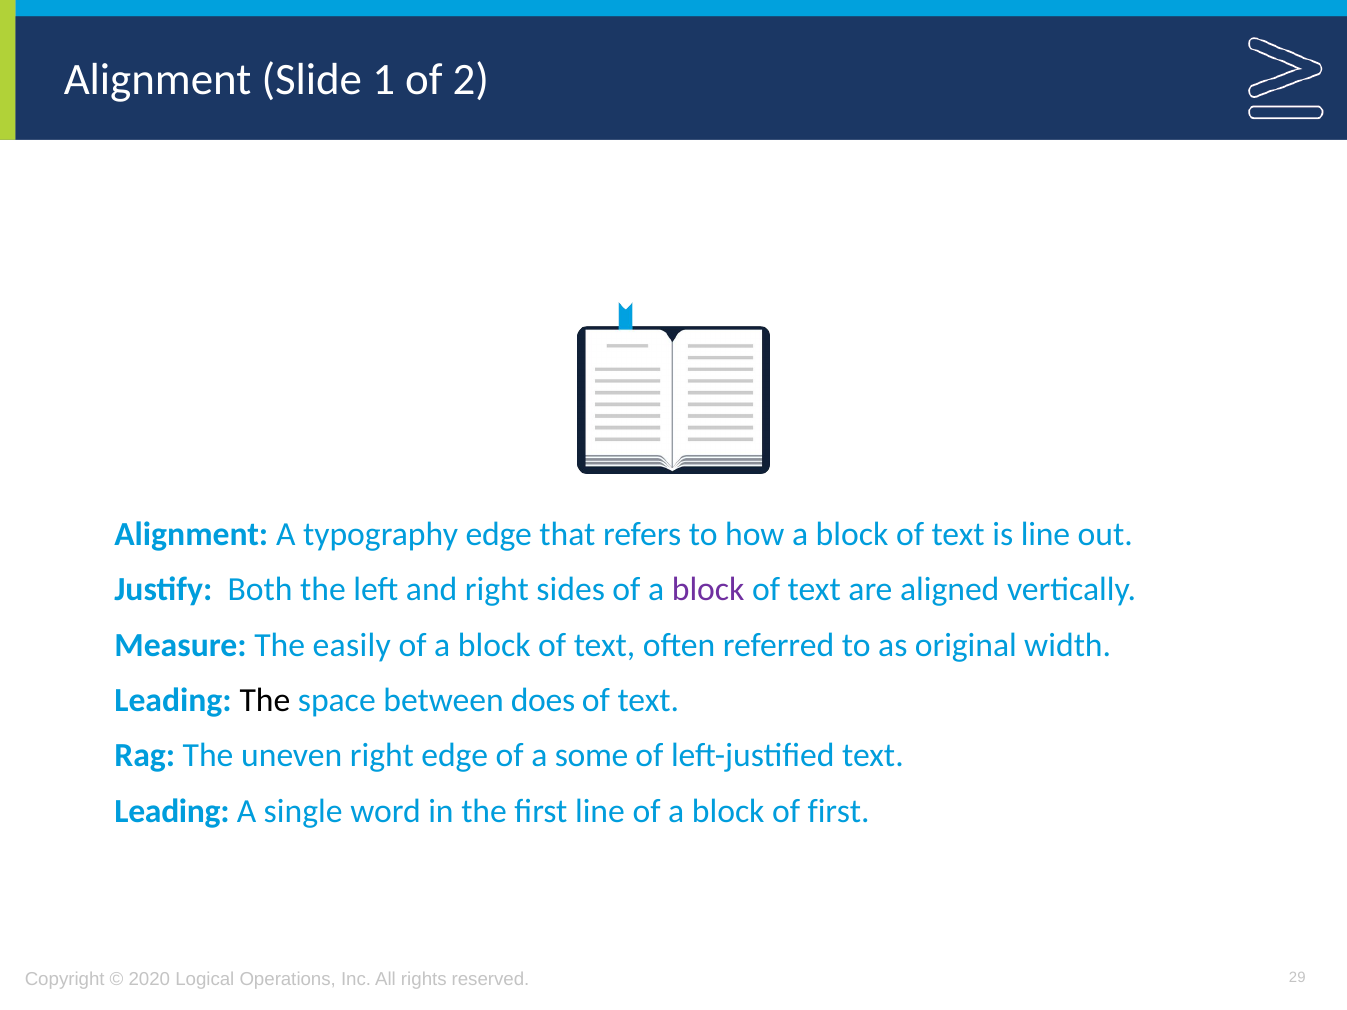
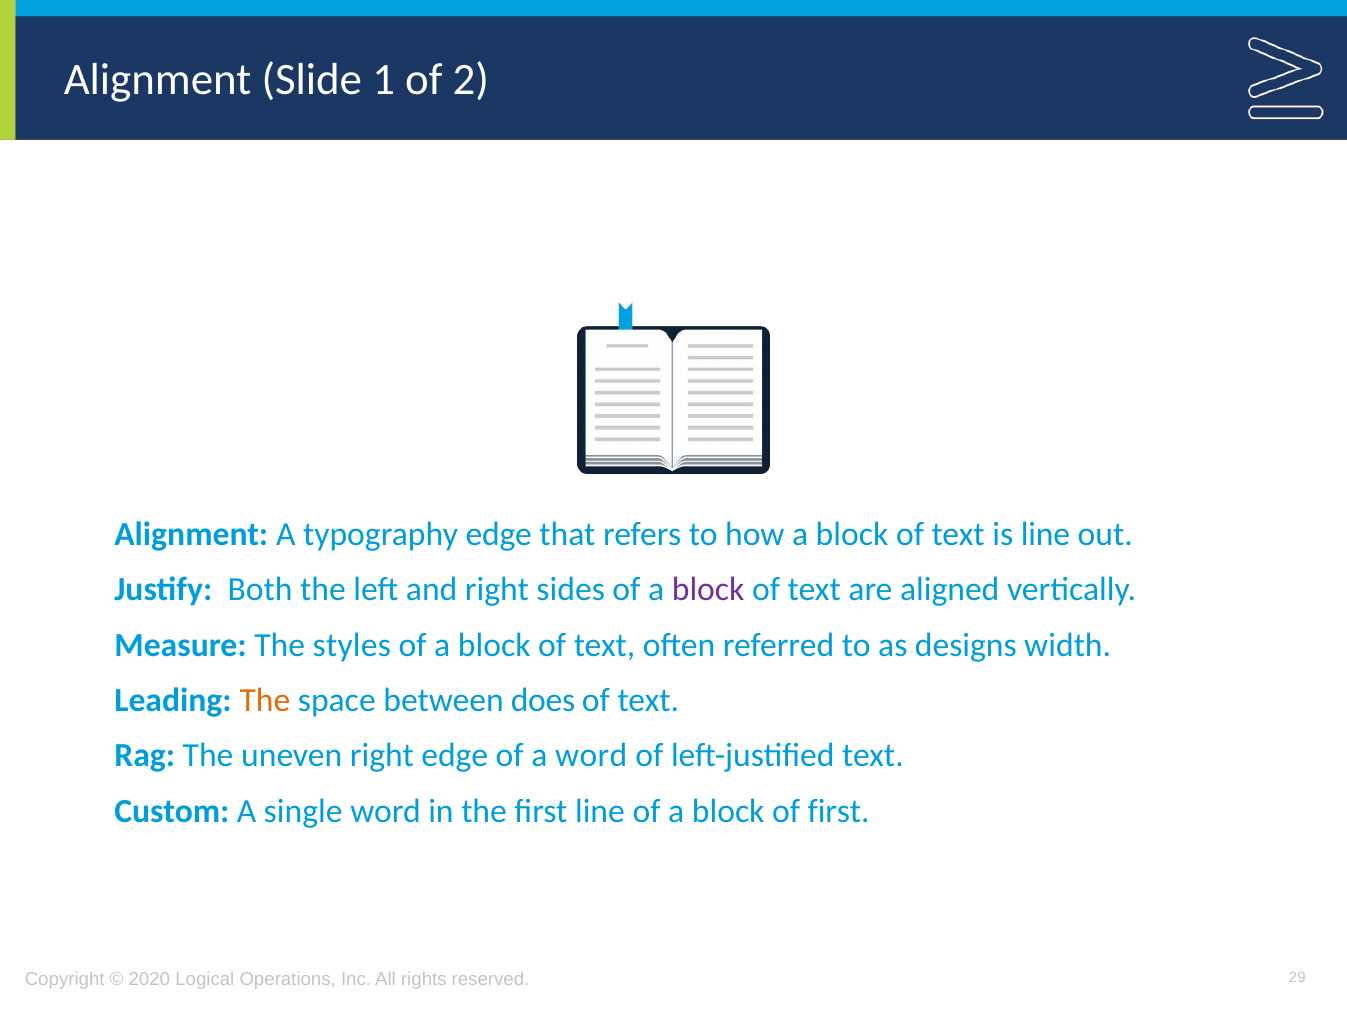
easily: easily -> styles
original: original -> designs
The at (265, 701) colour: black -> orange
a some: some -> word
Leading at (172, 811): Leading -> Custom
